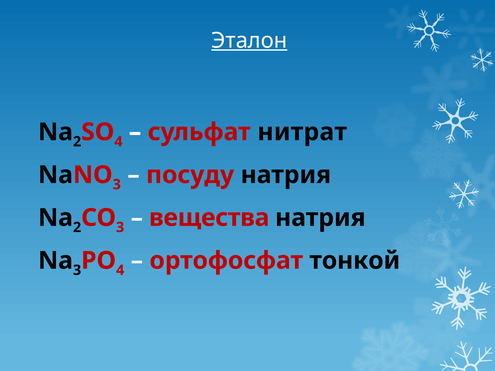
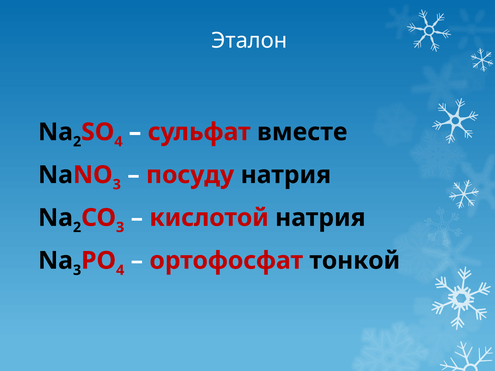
Эталон underline: present -> none
нитрат: нитрат -> вместе
вещества: вещества -> кислотой
